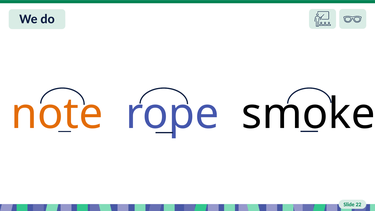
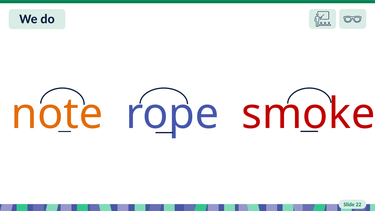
smoke colour: black -> red
